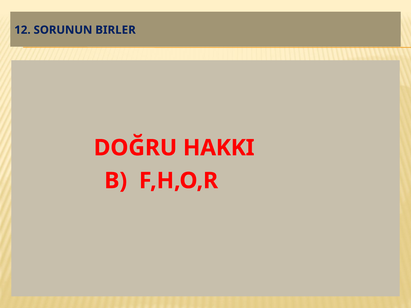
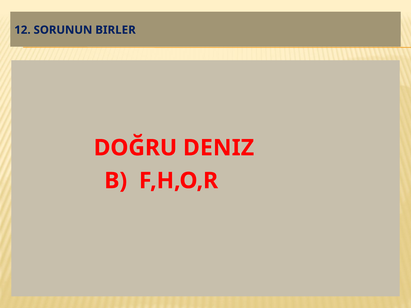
HAKKI: HAKKI -> DENIZ
